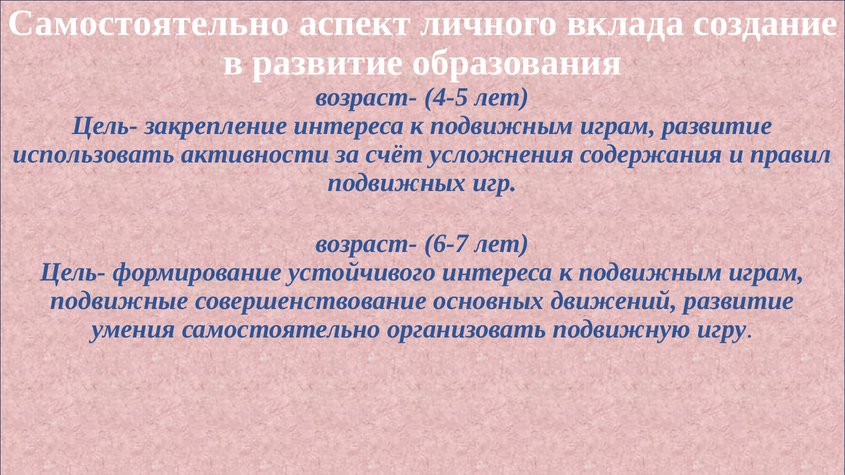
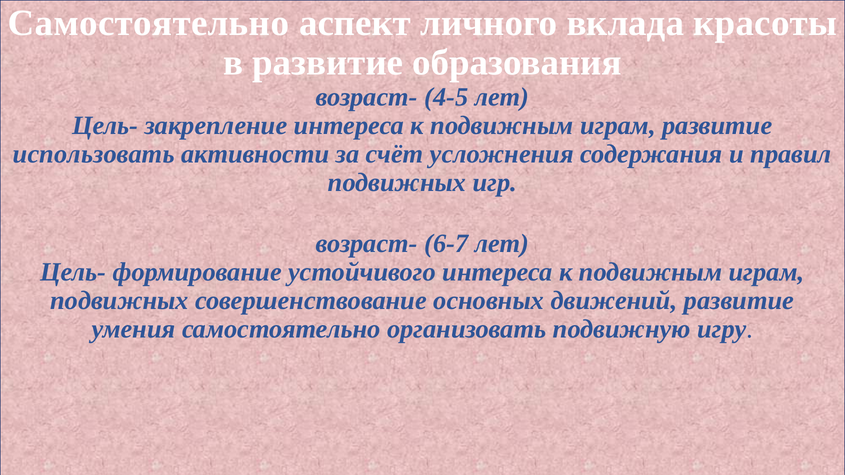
создание: создание -> красоты
подвижные at (119, 301): подвижные -> подвижных
